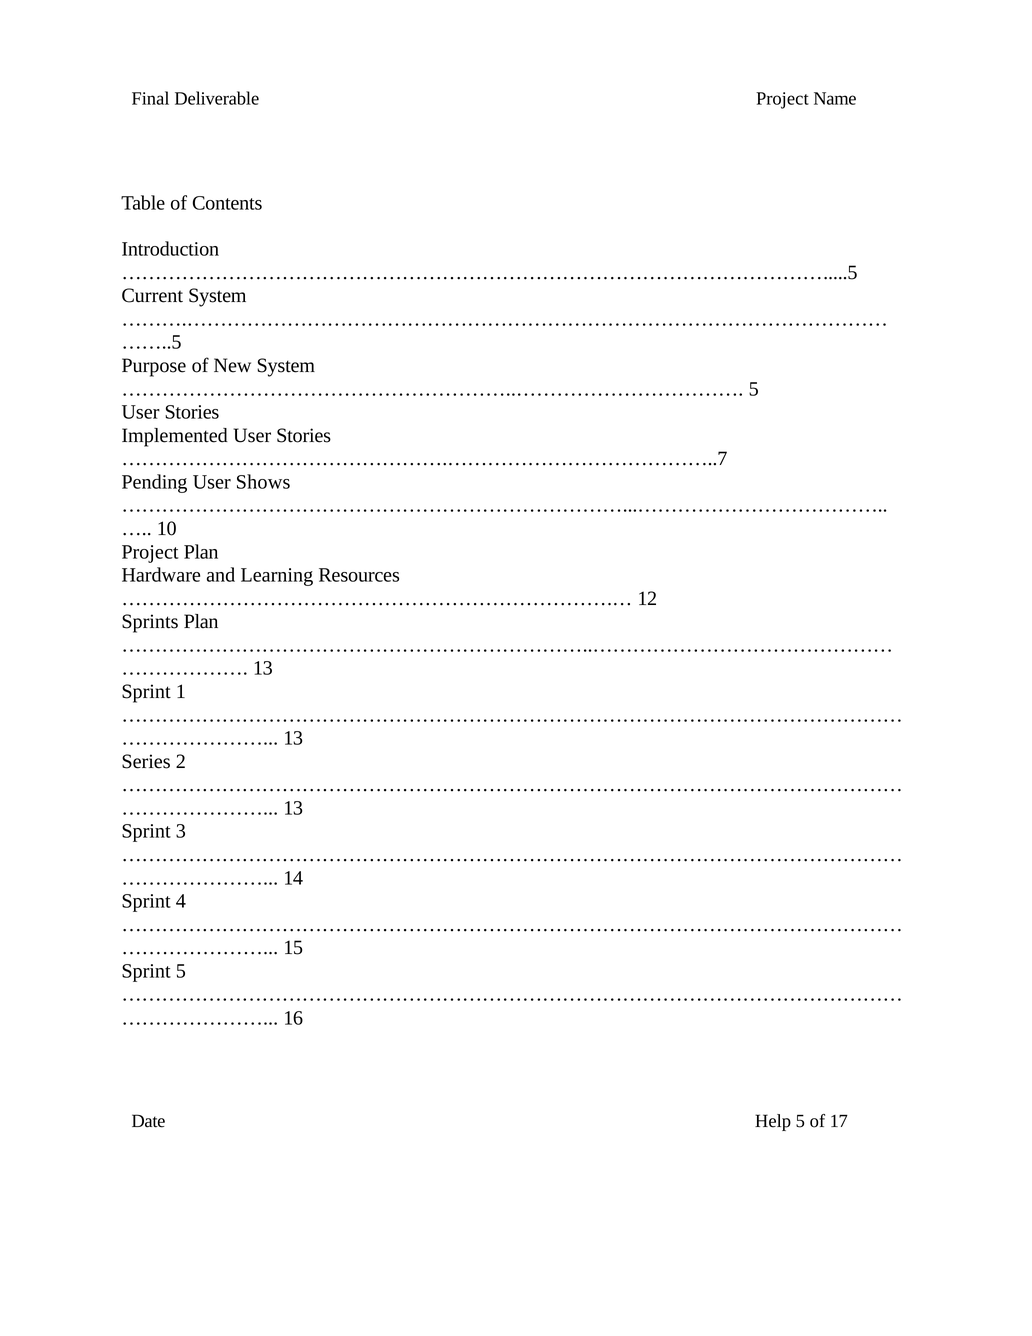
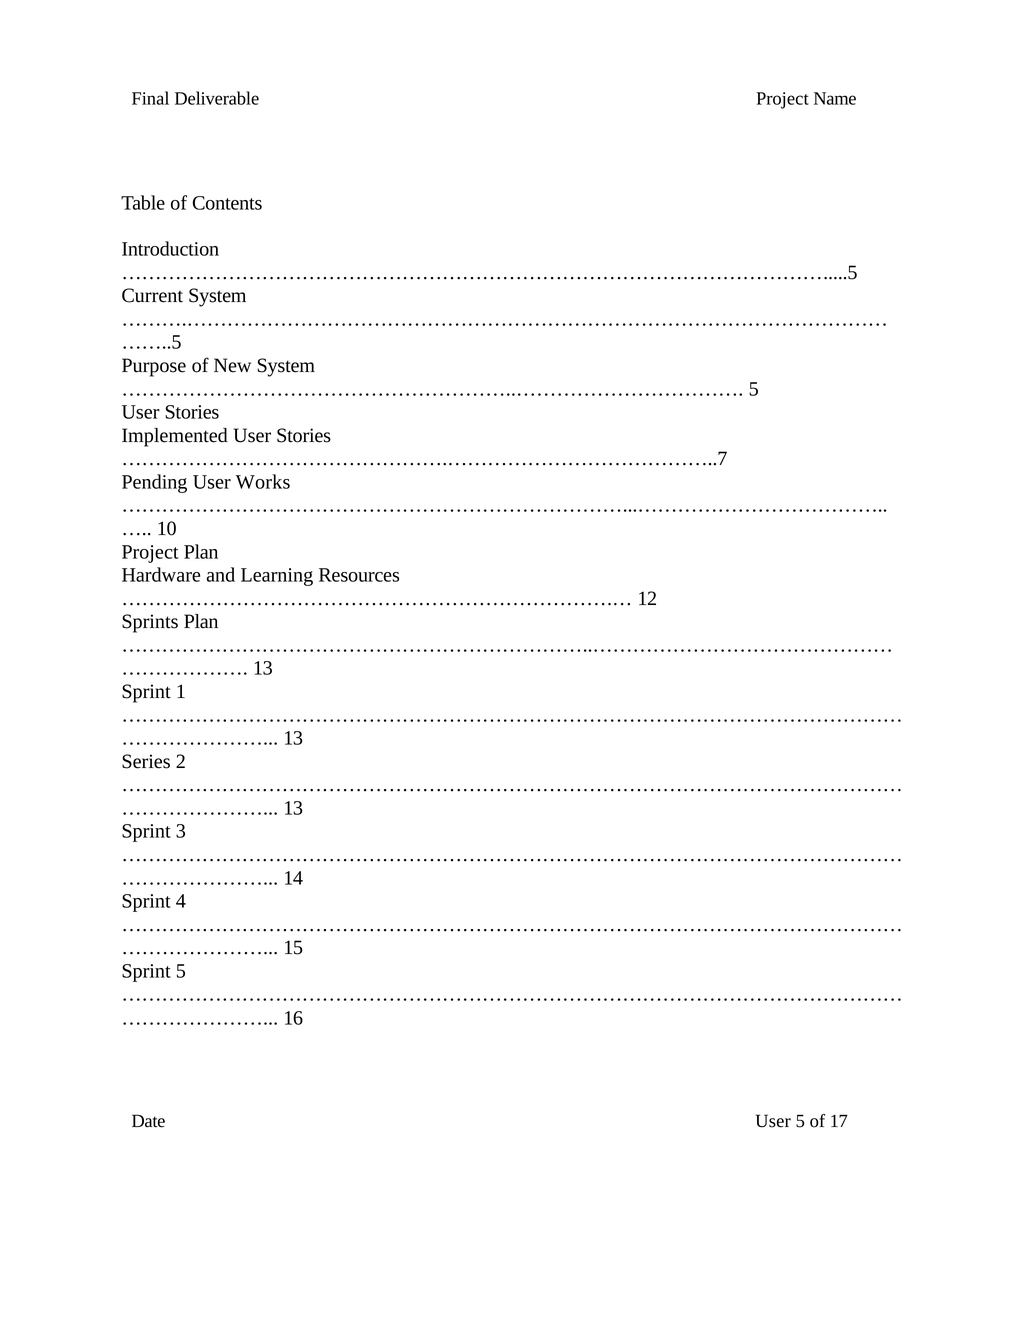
Shows: Shows -> Works
Date Help: Help -> User
